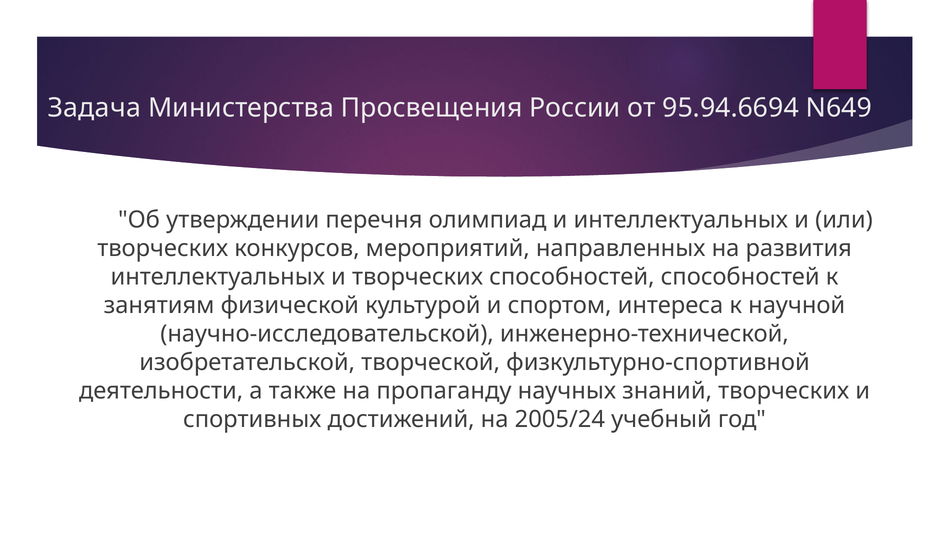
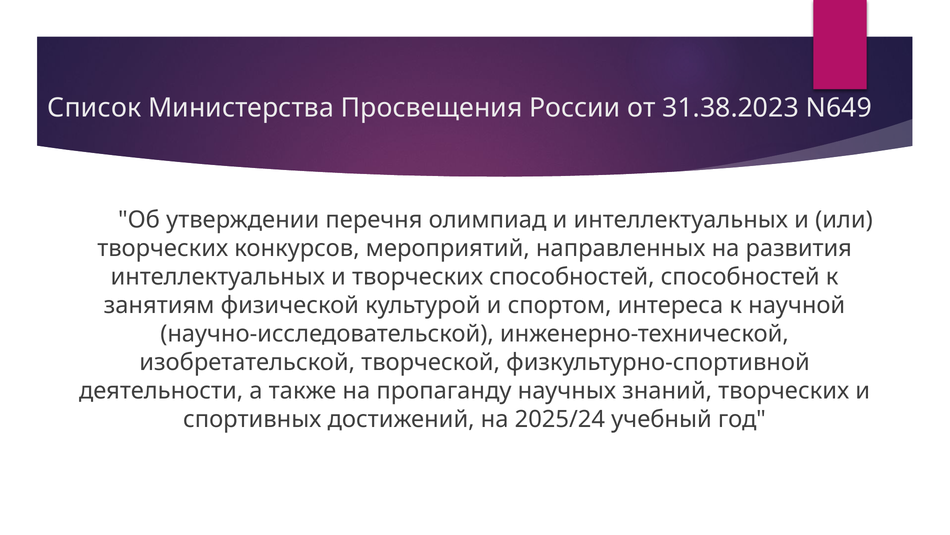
Задача: Задача -> Список
95.94.6694: 95.94.6694 -> 31.38.2023
2005/24: 2005/24 -> 2025/24
